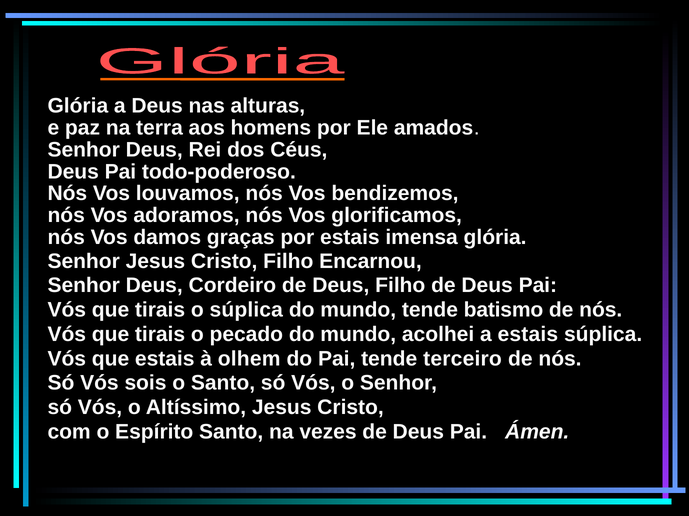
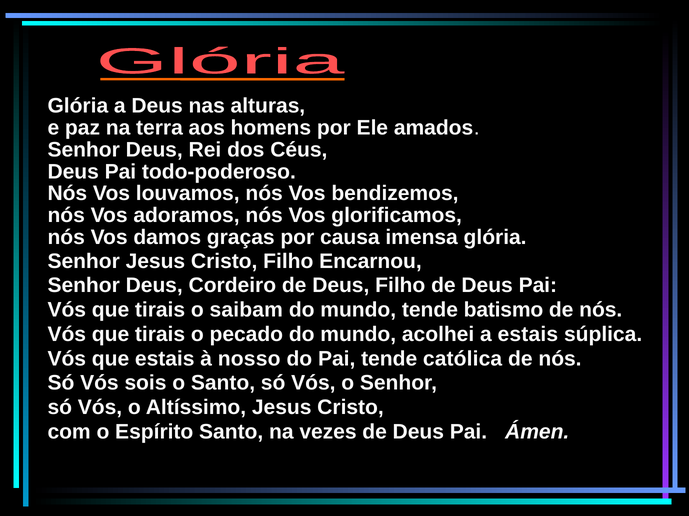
por estais: estais -> causa
o súplica: súplica -> saibam
olhem: olhem -> nosso
terceiro: terceiro -> católica
